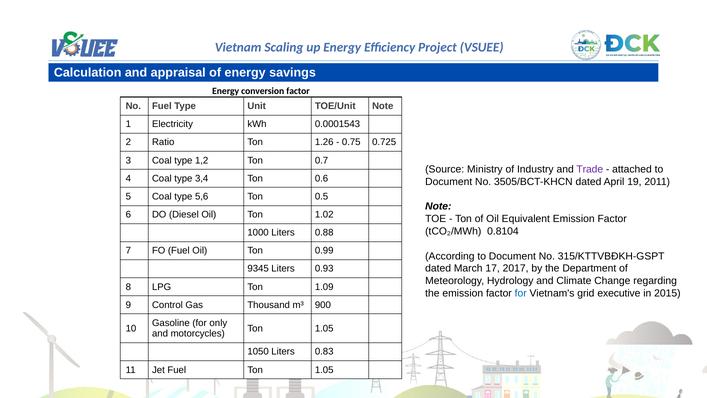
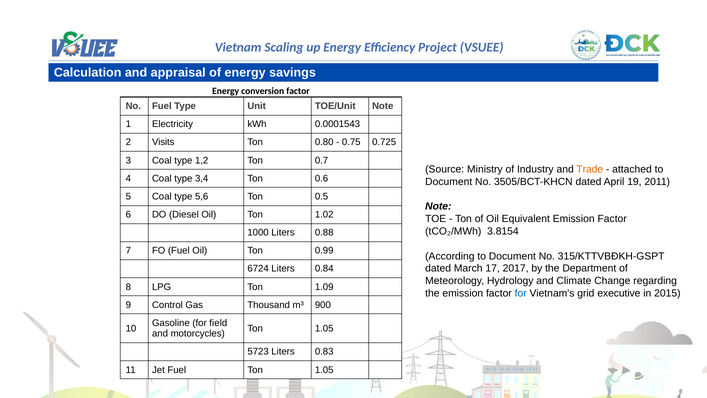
Ratio: Ratio -> Visits
1.26: 1.26 -> 0.80
Trade colour: purple -> orange
0.8104: 0.8104 -> 3.8154
9345: 9345 -> 6724
0.93: 0.93 -> 0.84
only: only -> field
1050: 1050 -> 5723
